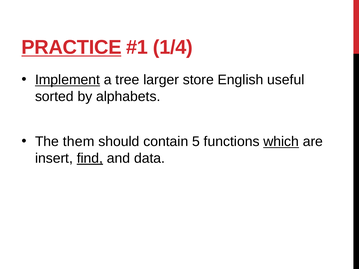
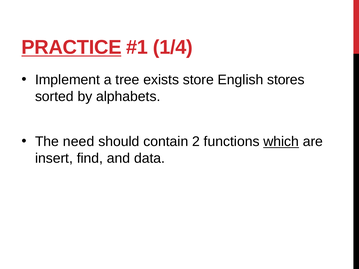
Implement underline: present -> none
larger: larger -> exists
useful: useful -> stores
them: them -> need
5: 5 -> 2
find underline: present -> none
